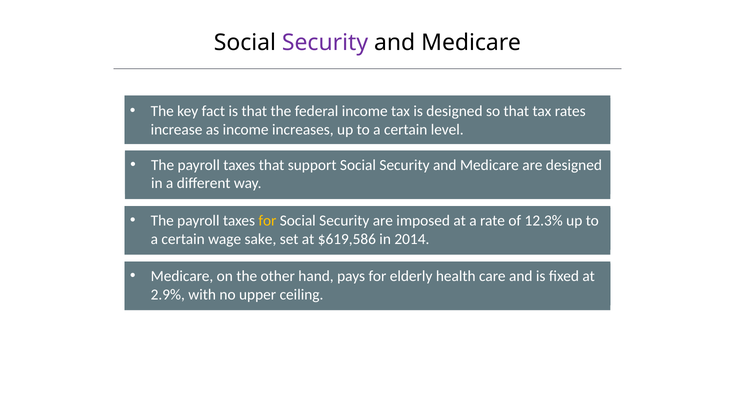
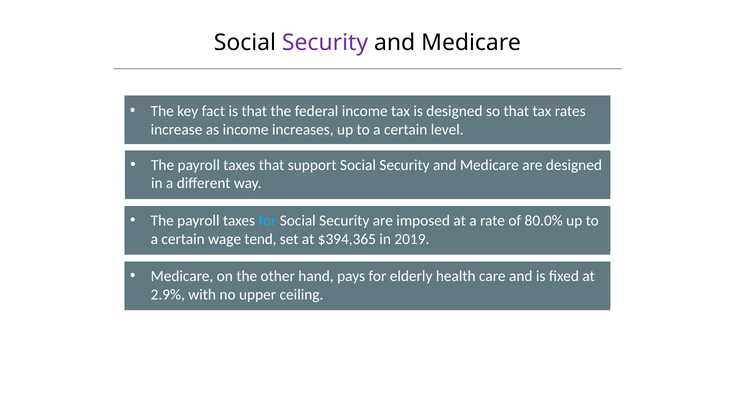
for at (267, 220) colour: yellow -> light blue
12.3%: 12.3% -> 80.0%
sake: sake -> tend
$619,586: $619,586 -> $394,365
2014: 2014 -> 2019
